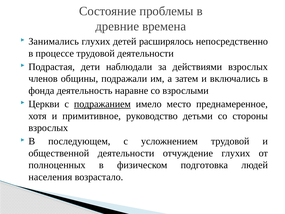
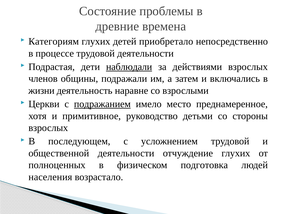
Занимались: Занимались -> Категориям
расширялось: расширялось -> приобретало
наблюдали underline: none -> present
фонда: фонда -> жизни
